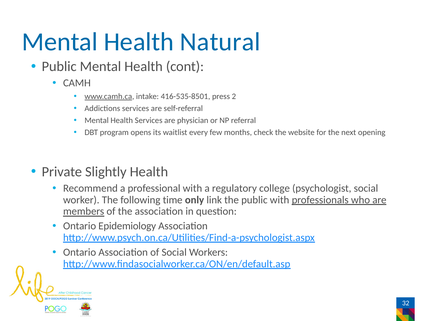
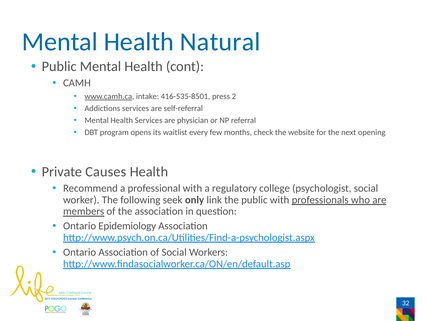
Slightly: Slightly -> Causes
time: time -> seek
